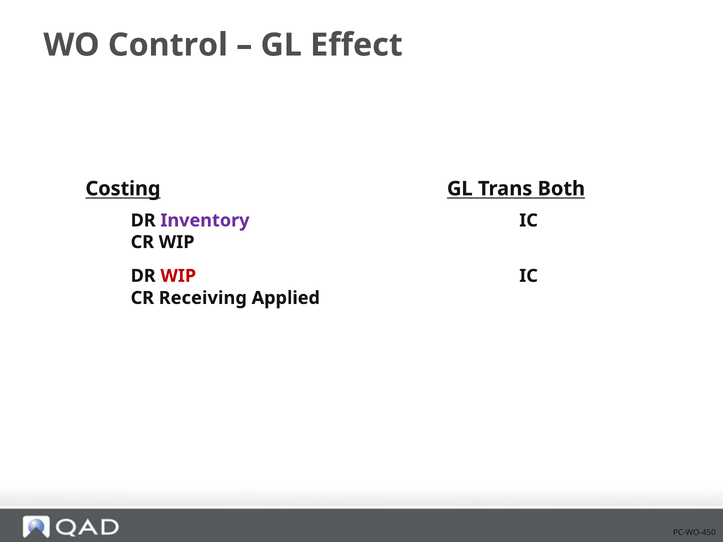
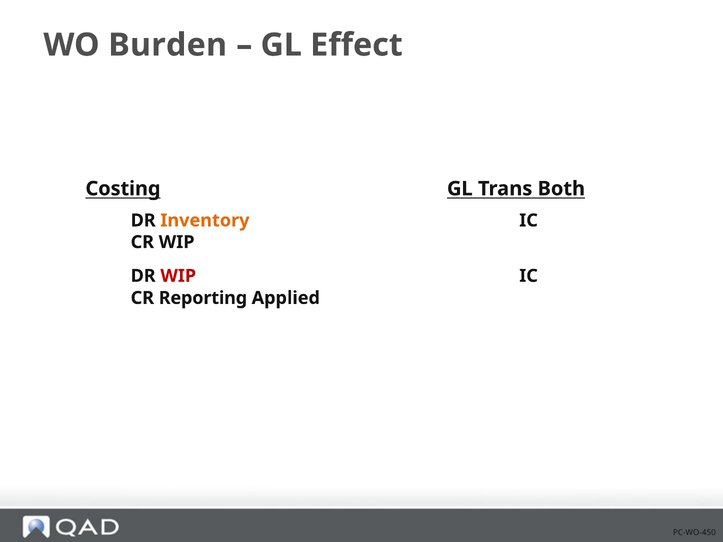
Control: Control -> Burden
Inventory colour: purple -> orange
Receiving: Receiving -> Reporting
